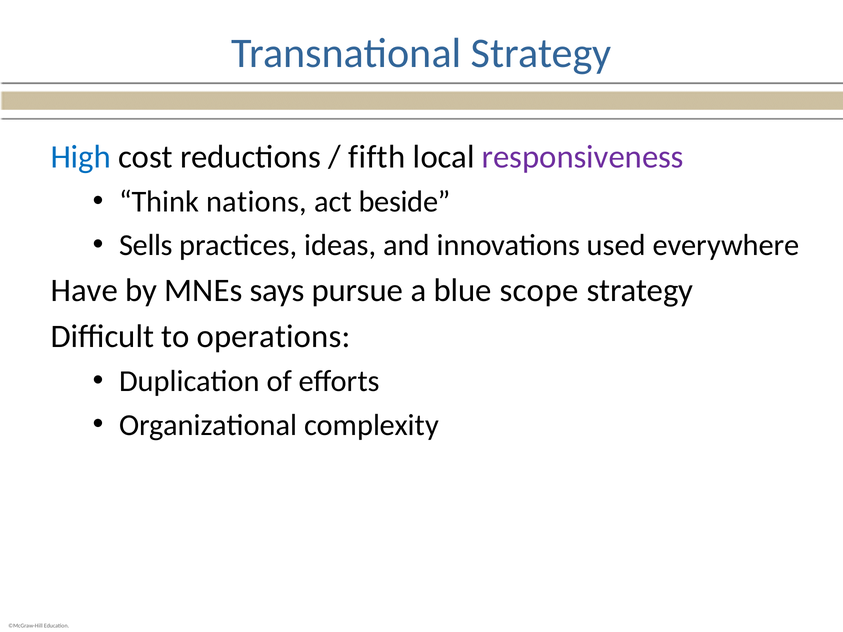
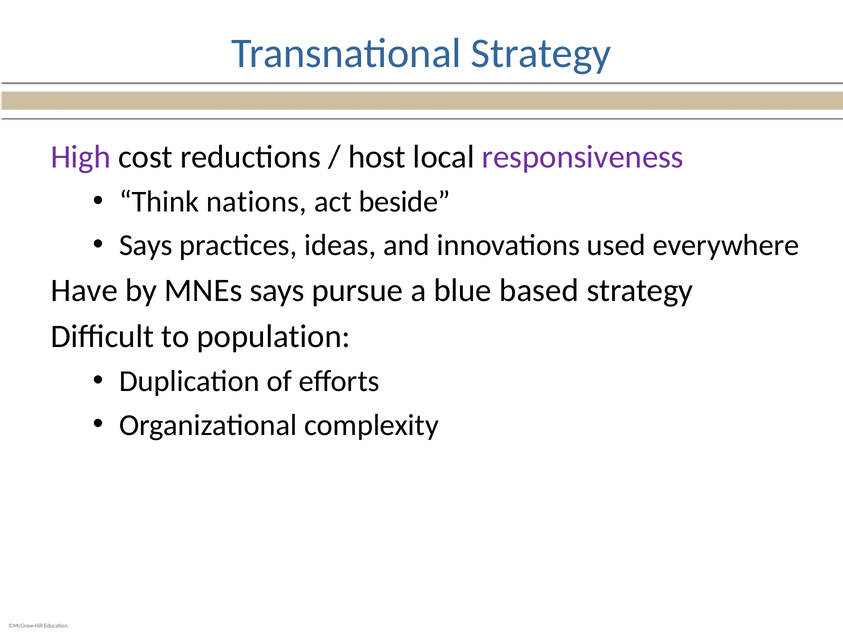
High colour: blue -> purple
fifth: fifth -> host
Sells at (146, 245): Sells -> Says
scope: scope -> based
operations: operations -> population
